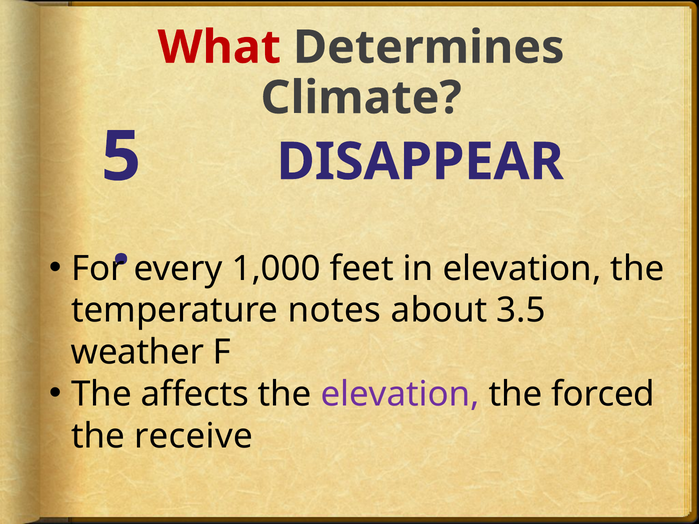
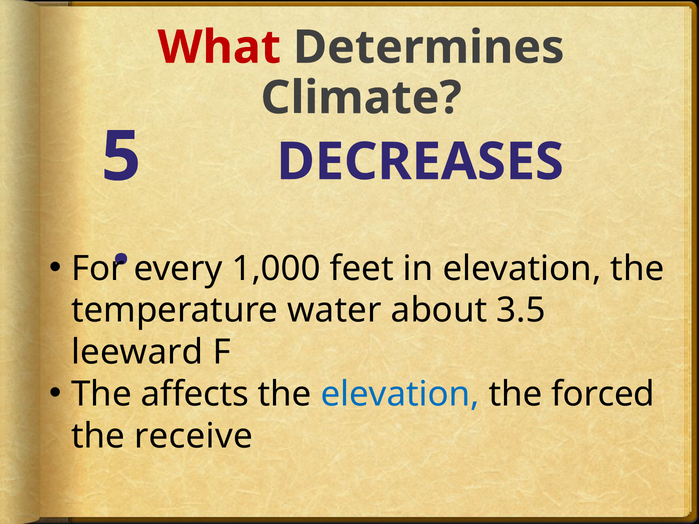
DISAPPEAR: DISAPPEAR -> DECREASES
notes: notes -> water
weather: weather -> leeward
elevation at (400, 394) colour: purple -> blue
